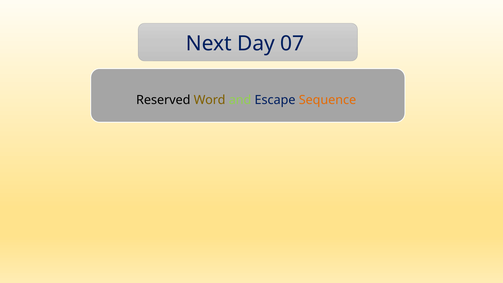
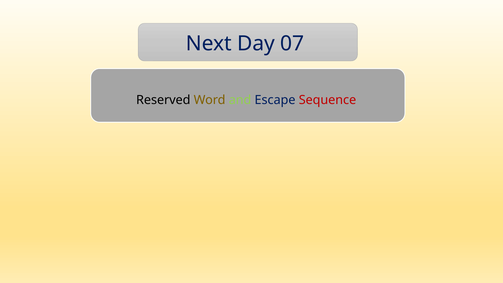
Sequence colour: orange -> red
